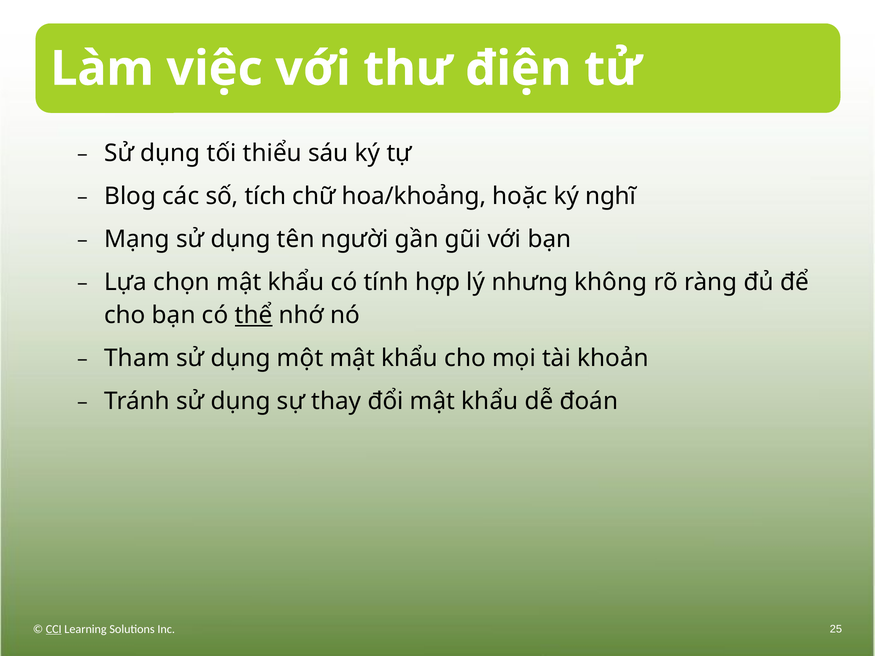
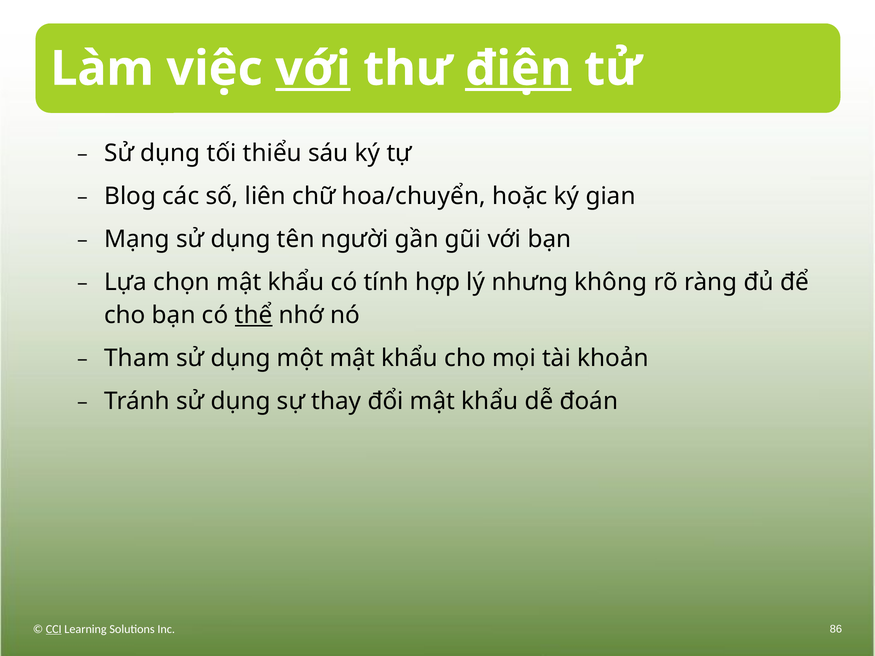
với at (313, 69) underline: none -> present
điện underline: none -> present
tích: tích -> liên
hoa/khoảng: hoa/khoảng -> hoa/chuyển
nghĩ: nghĩ -> gian
25: 25 -> 86
